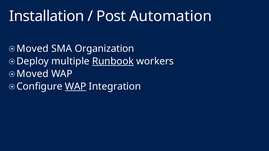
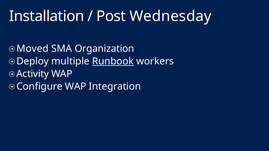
Automation: Automation -> Wednesday
Moved at (33, 74): Moved -> Activity
WAP at (76, 87) underline: present -> none
